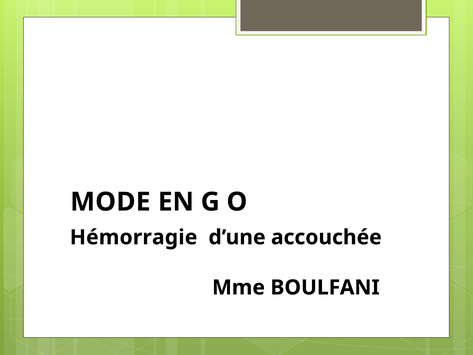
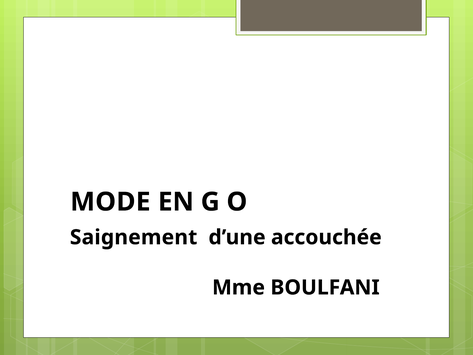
Hémorragie: Hémorragie -> Saignement
